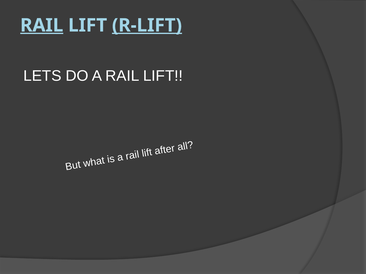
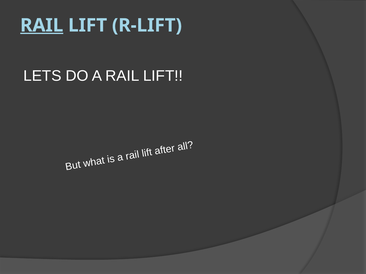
R-LIFT underline: present -> none
